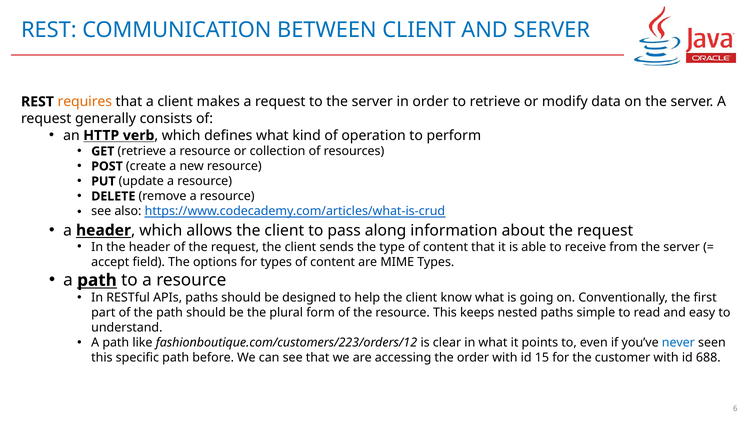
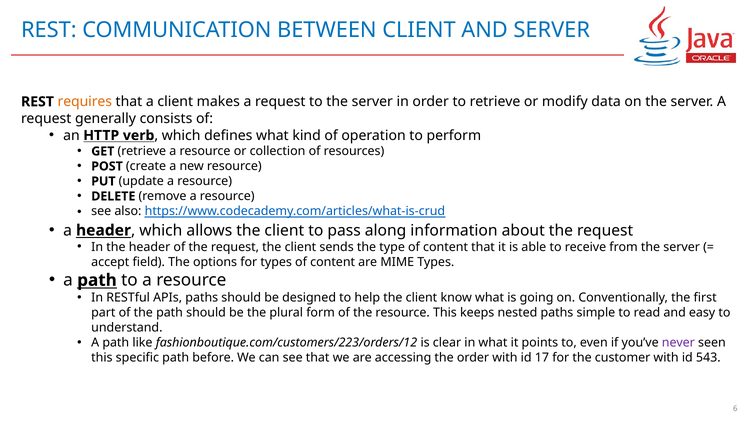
never colour: blue -> purple
15: 15 -> 17
688: 688 -> 543
